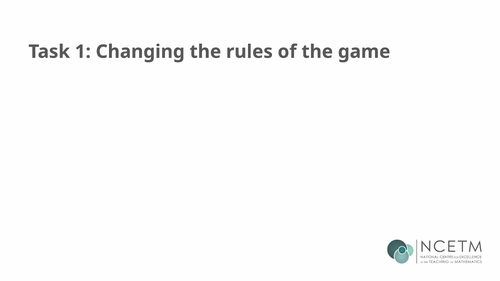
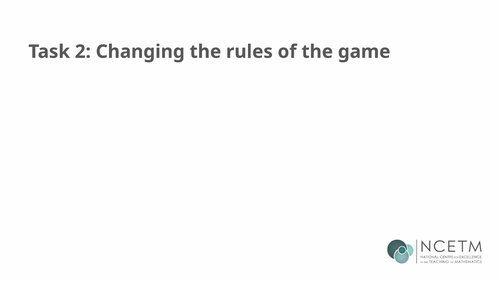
1: 1 -> 2
